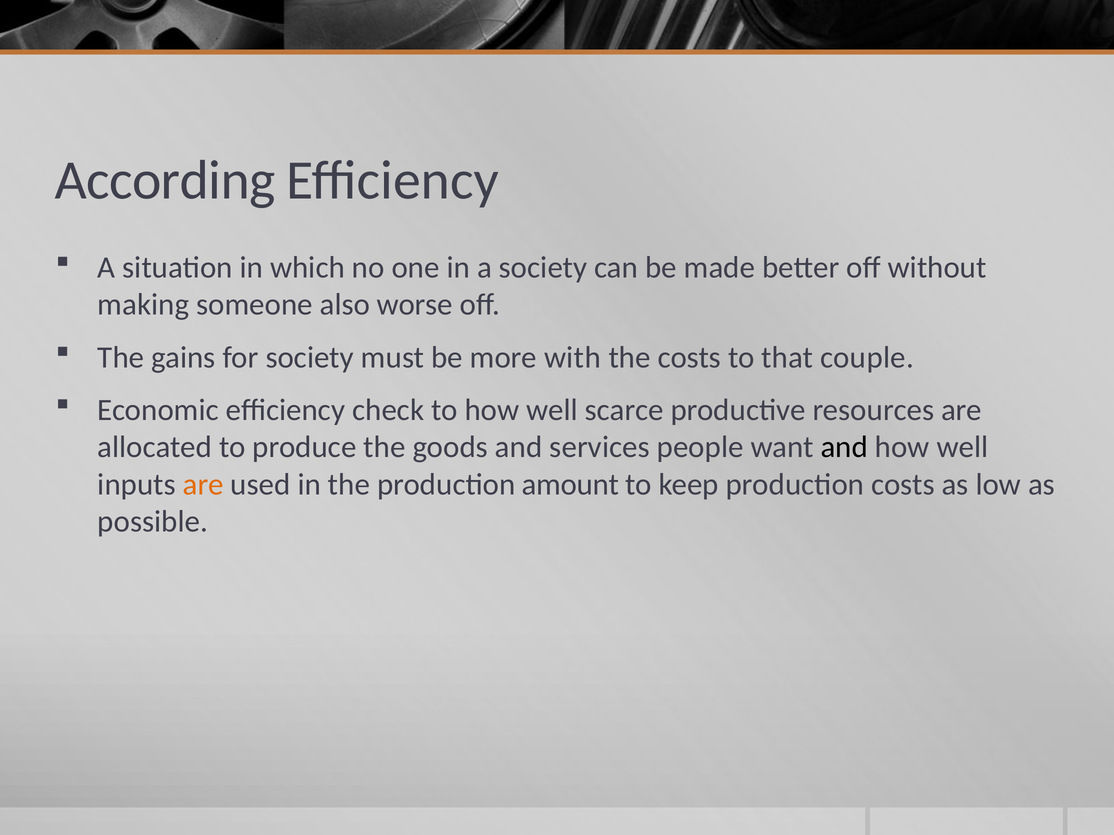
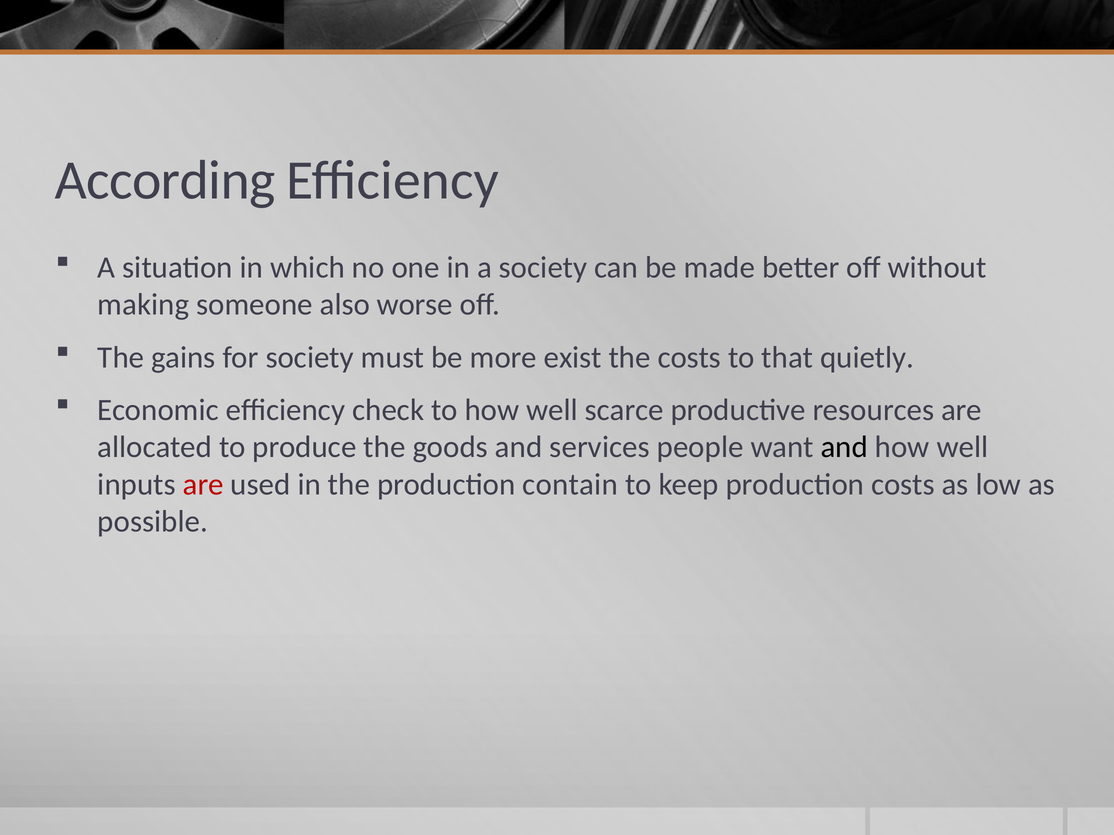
with: with -> exist
couple: couple -> quietly
are at (203, 485) colour: orange -> red
amount: amount -> contain
